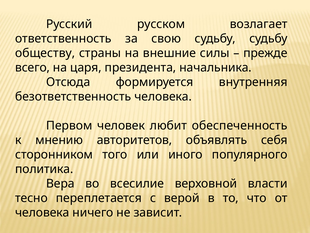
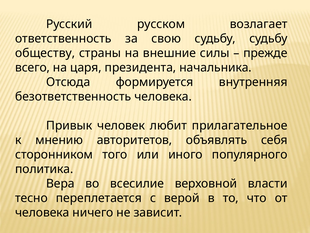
Первом: Первом -> Привык
обеспеченность: обеспеченность -> прилагательное
